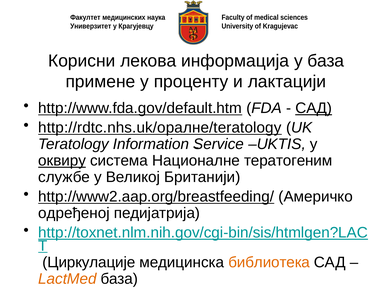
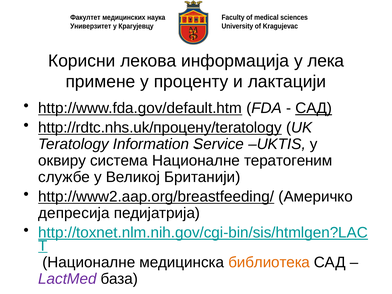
у база: база -> лека
http://rdtc.nhs.uk/оралне/teratology: http://rdtc.nhs.uk/оралне/teratology -> http://rdtc.nhs.uk/процену/teratology
оквиру underline: present -> none
одређеној: одређеној -> депресија
Циркулације at (89, 262): Циркулације -> Националне
LactMed colour: orange -> purple
